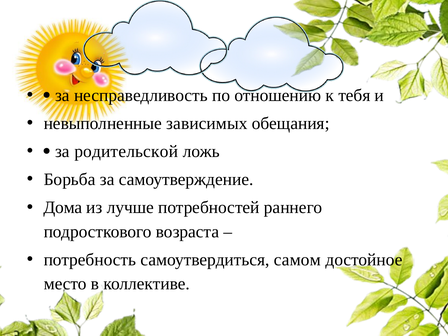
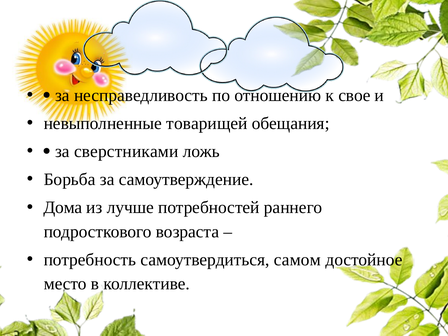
тебя: тебя -> свое
зависимых: зависимых -> товарищей
родительской: родительской -> сверстниками
